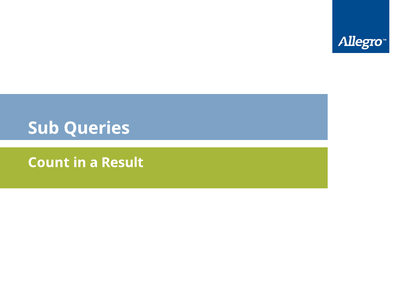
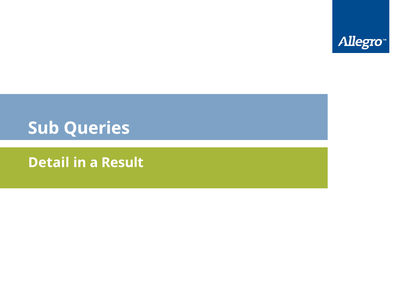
Count: Count -> Detail
